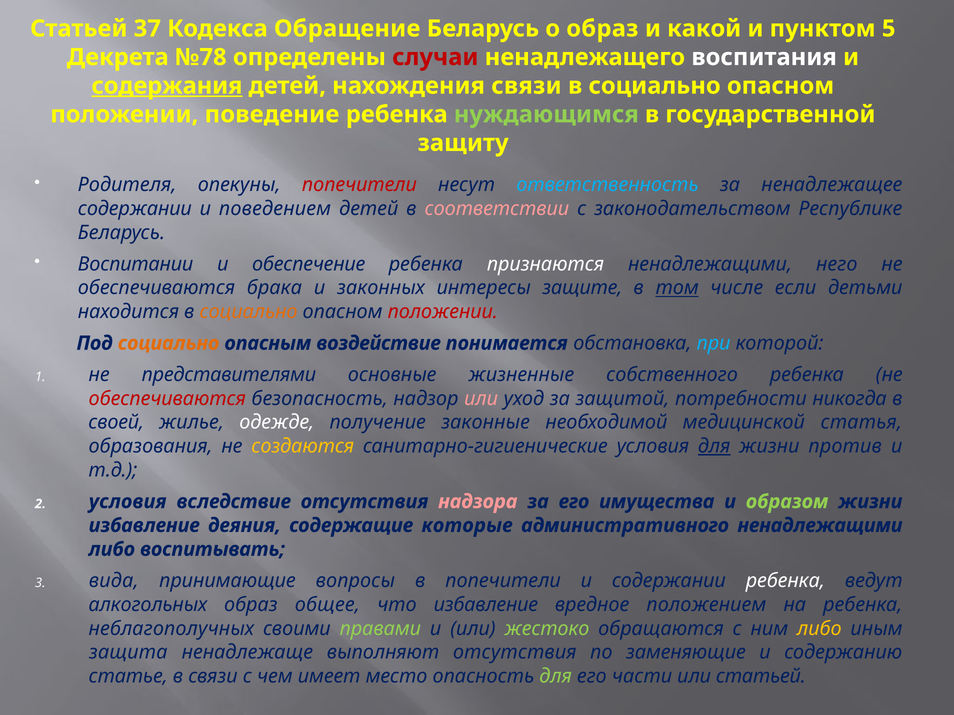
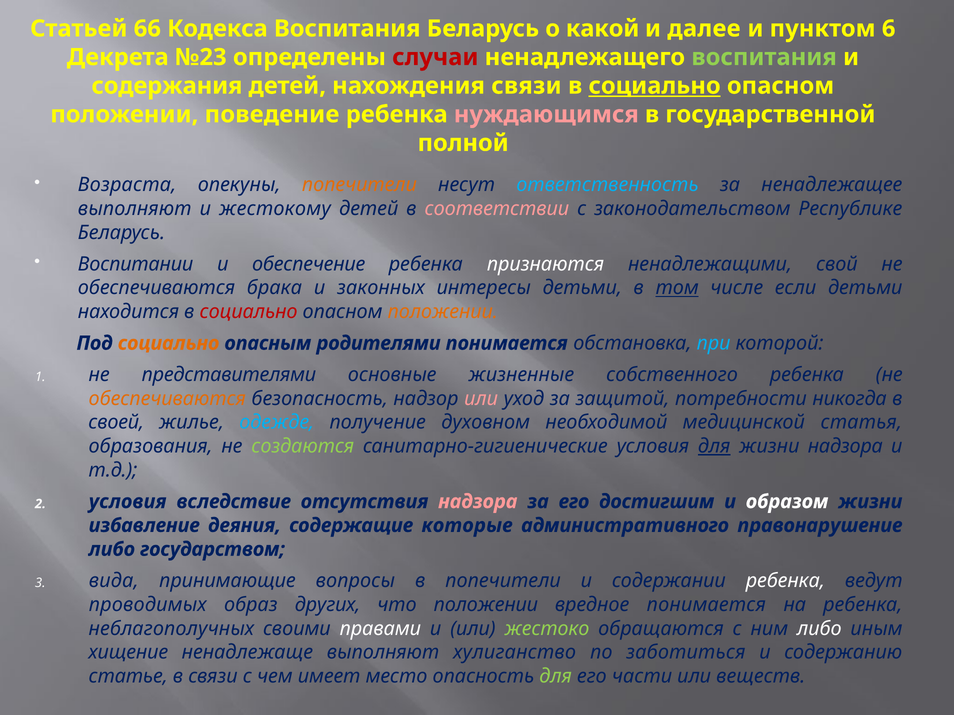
37: 37 -> 66
Кодекса Обращение: Обращение -> Воспитания
о образ: образ -> какой
какой: какой -> далее
5: 5 -> 6
№78: №78 -> №23
воспитания at (764, 57) colour: white -> light green
содержания underline: present -> none
социально at (655, 86) underline: none -> present
нуждающимся colour: light green -> pink
защиту: защиту -> полной
Родителя: Родителя -> Возраста
попечители at (359, 185) colour: red -> orange
содержании at (135, 209): содержании -> выполняют
поведением: поведением -> жестокому
него: него -> свой
интересы защите: защите -> детьми
социально at (249, 312) colour: orange -> red
положении at (443, 312) colour: red -> orange
воздействие: воздействие -> родителями
обеспечиваются at (167, 399) colour: red -> orange
одежде colour: white -> light blue
законные: законные -> духовном
создаются colour: yellow -> light green
жизни против: против -> надзора
имущества: имущества -> достигшим
образом colour: light green -> white
административного ненадлежащими: ненадлежащими -> правонарушение
воспитывать: воспитывать -> государством
алкогольных: алкогольных -> проводимых
общее: общее -> других
что избавление: избавление -> положении
вредное положением: положением -> понимается
правами colour: light green -> white
либо at (819, 629) colour: yellow -> white
защита: защита -> хищение
выполняют отсутствия: отсутствия -> хулиганство
заменяющие: заменяющие -> заботиться
или статьей: статьей -> веществ
